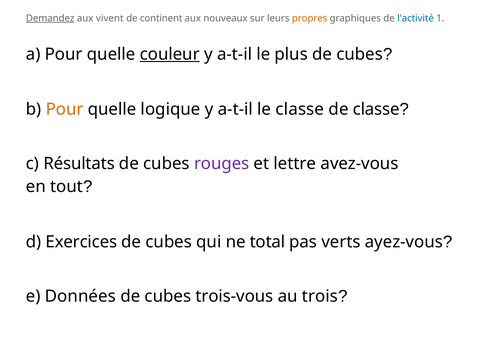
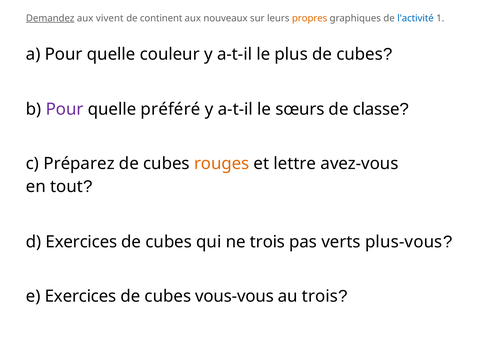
couleur underline: present -> none
Pour at (65, 109) colour: orange -> purple
logique: logique -> préféré
le classe: classe -> sœurs
Résultats: Résultats -> Préparez
rouges colour: purple -> orange
ne total: total -> trois
ayez-vous: ayez-vous -> plus-vous
e Données: Données -> Exercices
trois-vous: trois-vous -> vous-vous
